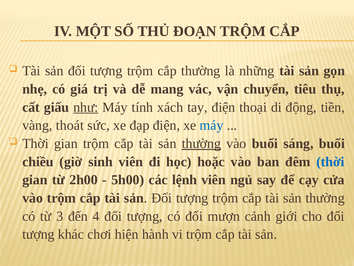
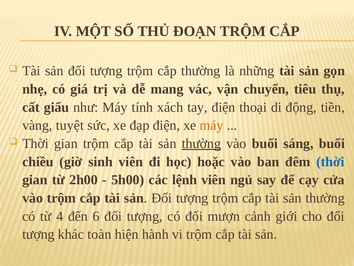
như underline: present -> none
thoát: thoát -> tuyệt
máy at (212, 125) colour: blue -> orange
3: 3 -> 4
4: 4 -> 6
chơi: chơi -> toàn
